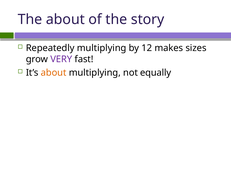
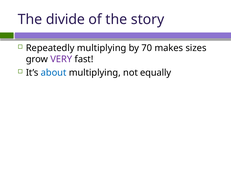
The about: about -> divide
12: 12 -> 70
about at (54, 72) colour: orange -> blue
